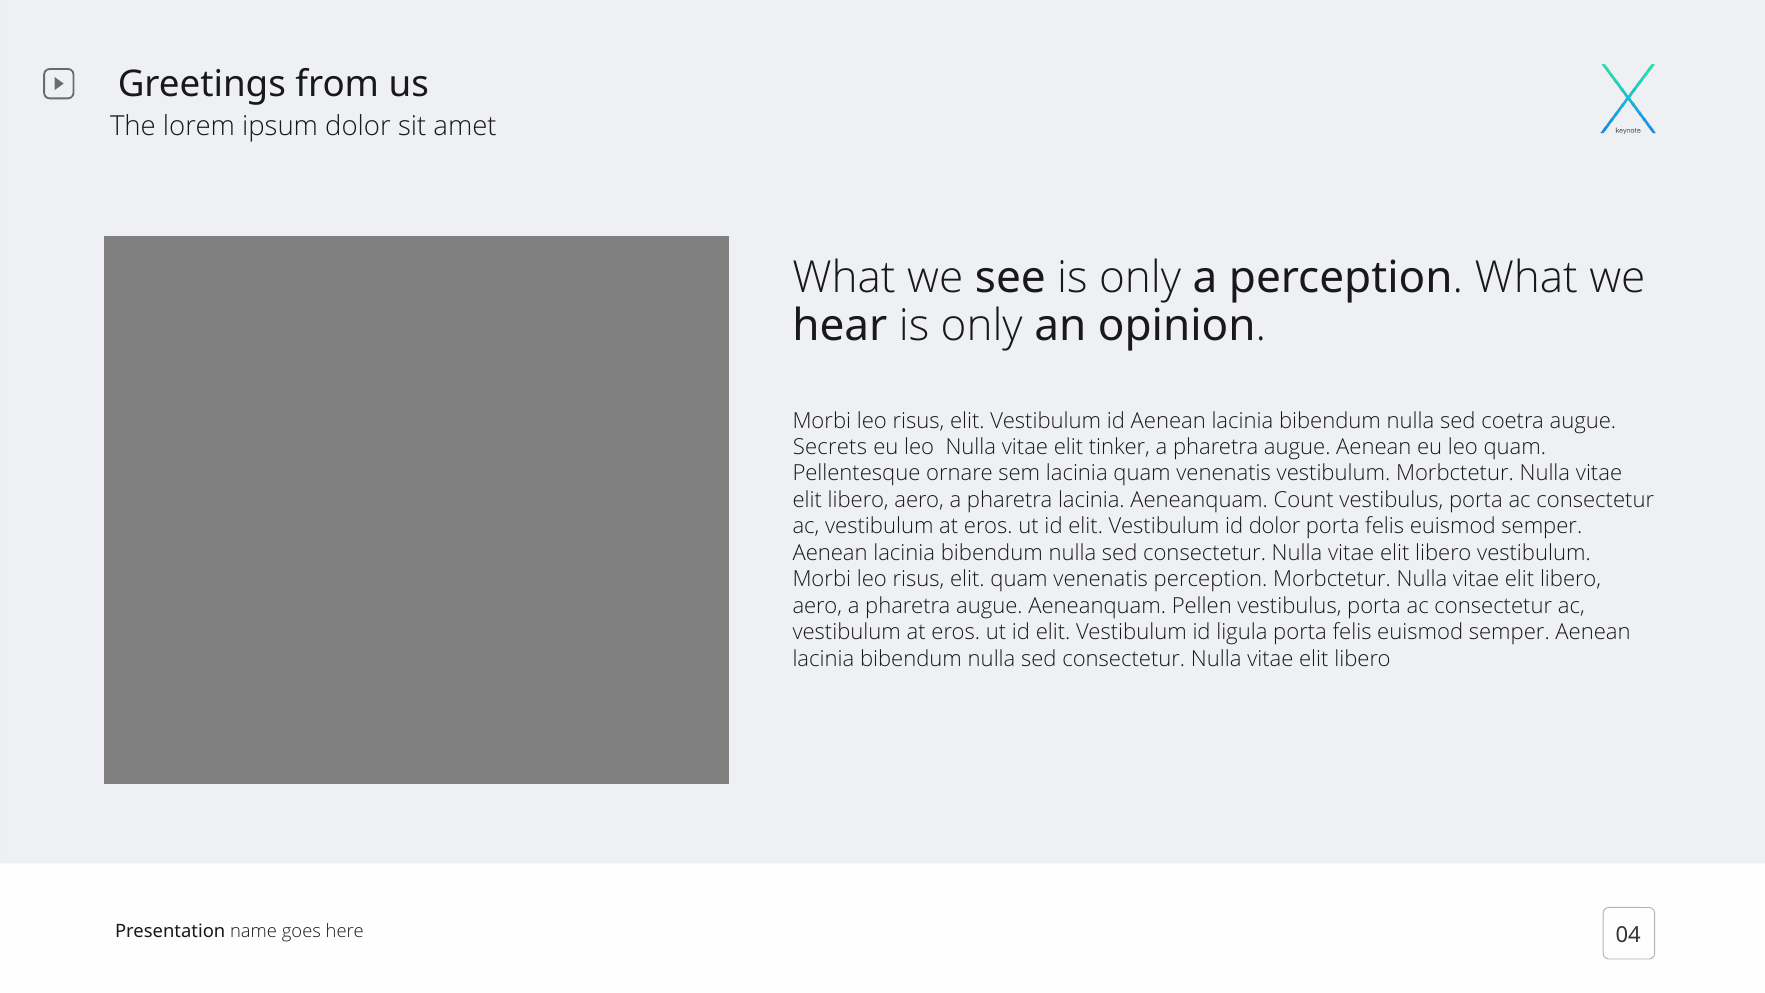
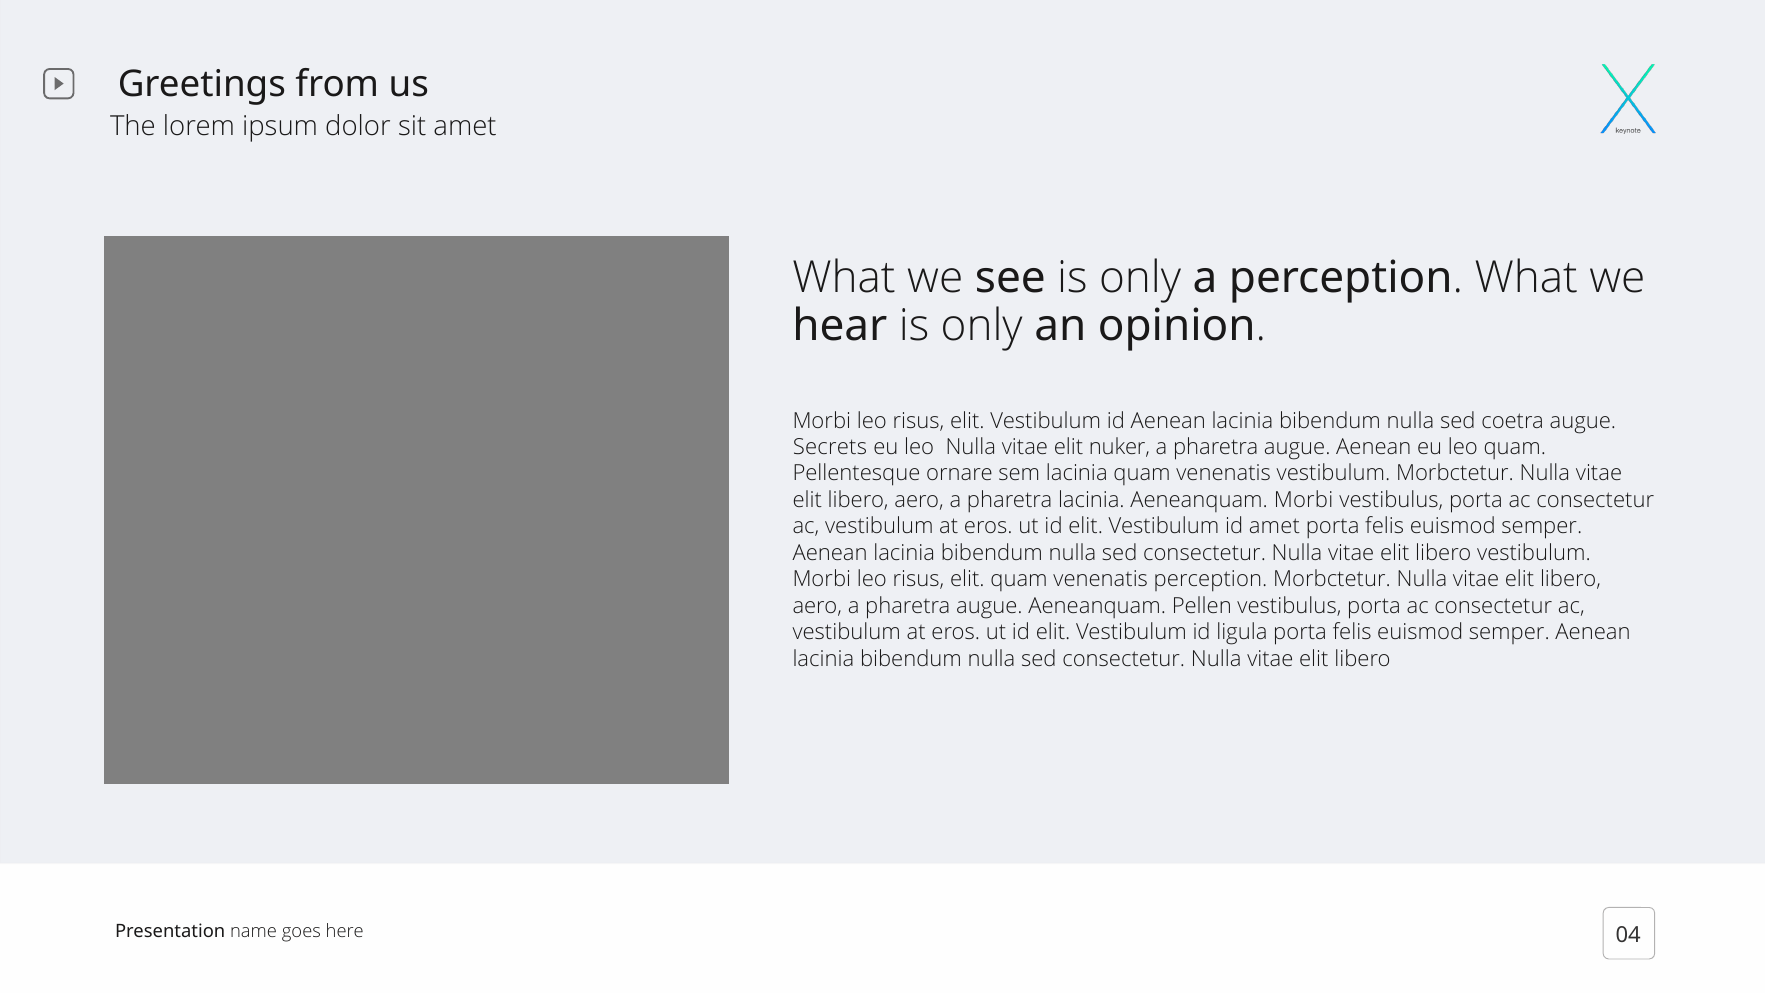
tinker: tinker -> nuker
Aeneanquam Count: Count -> Morbi
id dolor: dolor -> amet
